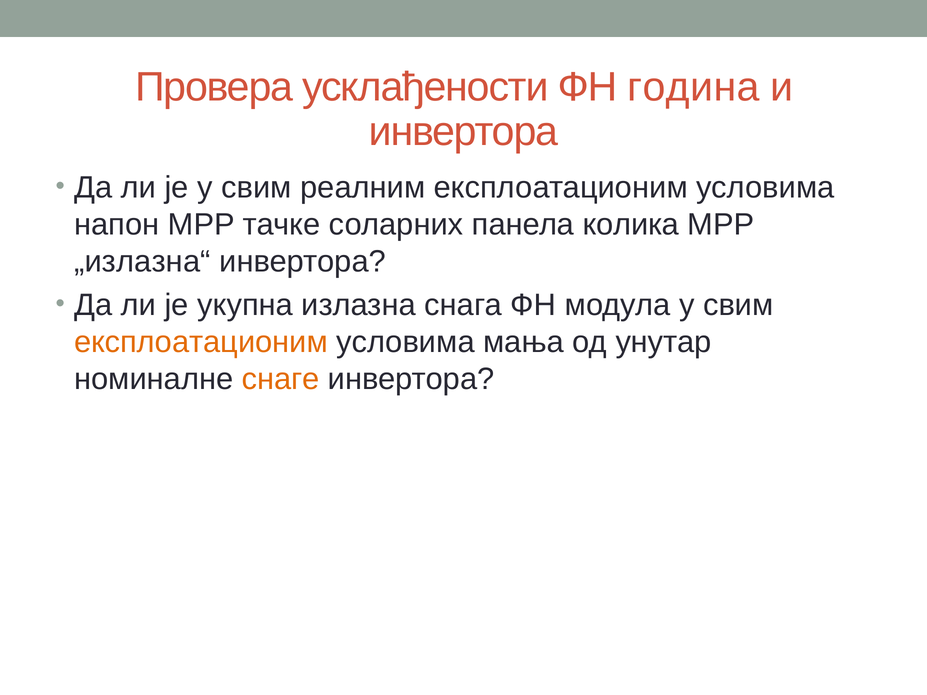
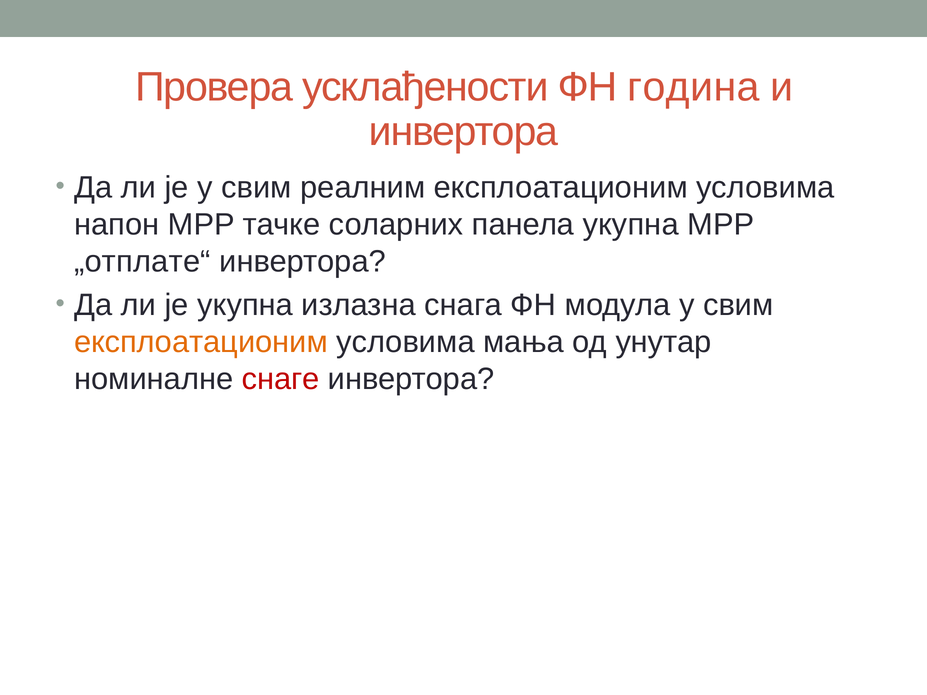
панела колика: колика -> укупна
„излазна“: „излазна“ -> „отплате“
снаге colour: orange -> red
